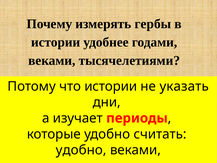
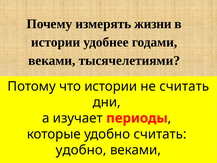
гербы: гербы -> жизни
не указать: указать -> считать
